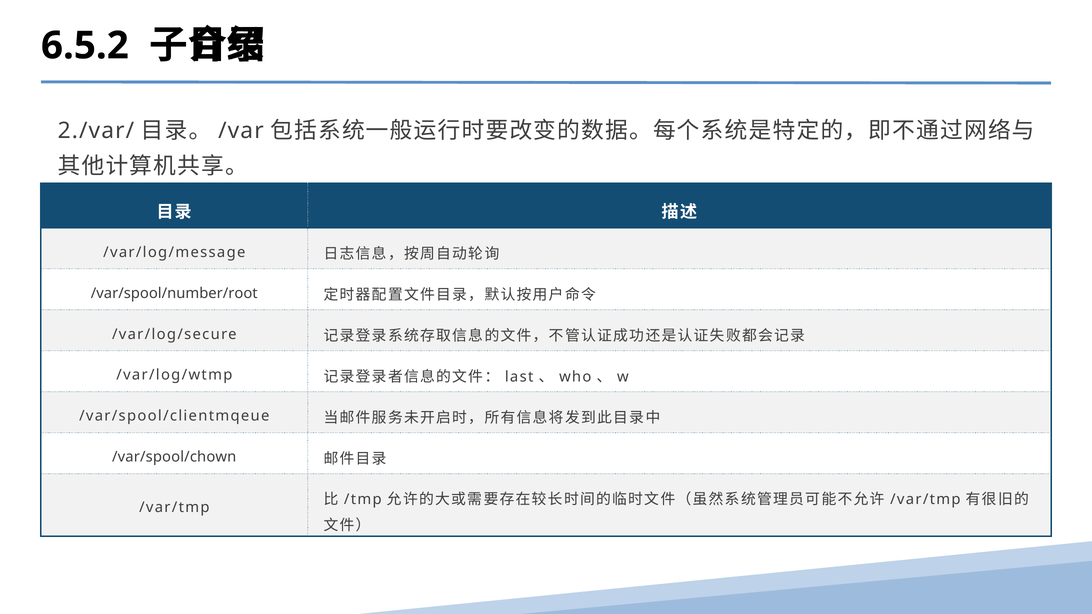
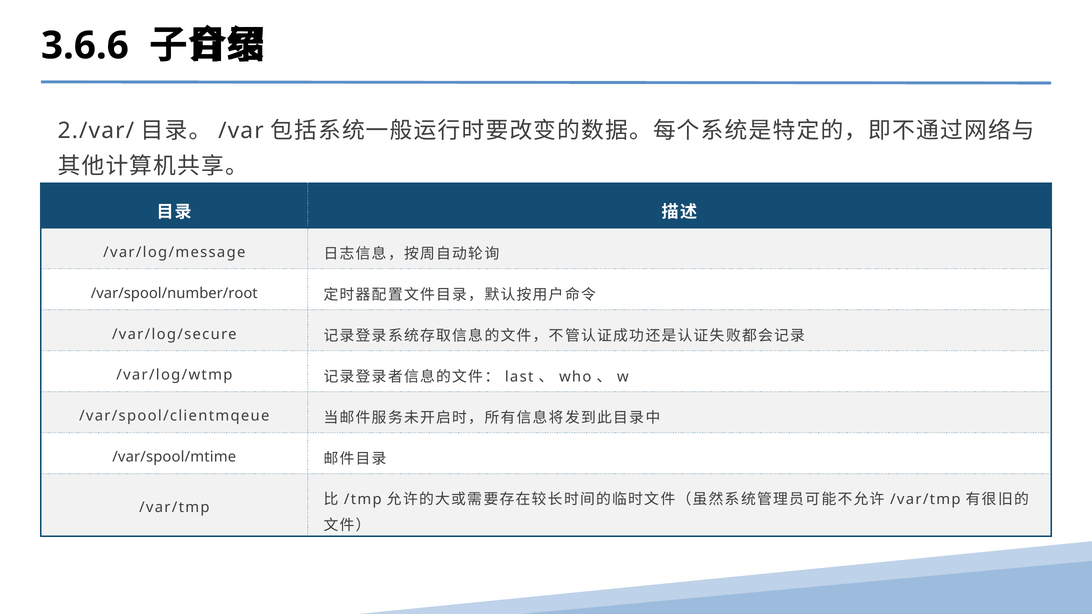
6.5.2: 6.5.2 -> 3.6.6
/var/spool/chown: /var/spool/chown -> /var/spool/mtime
